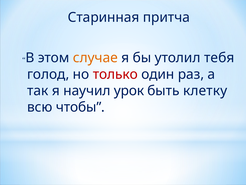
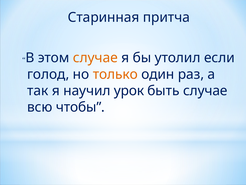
тебя: тебя -> если
только colour: red -> orange
быть клетку: клетку -> случае
